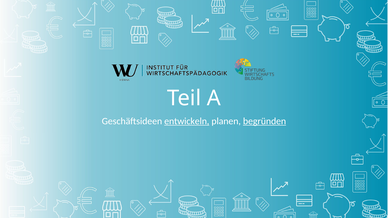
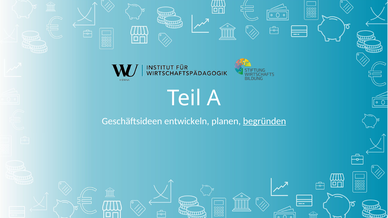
entwickeln underline: present -> none
